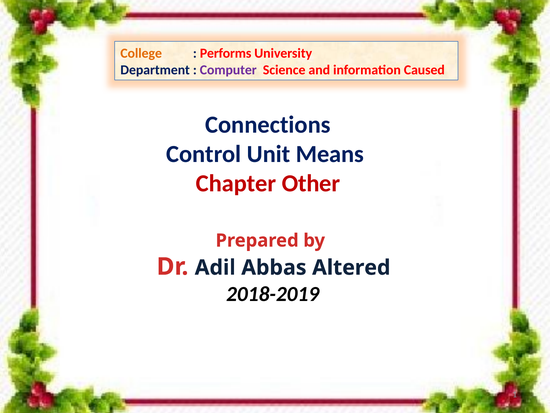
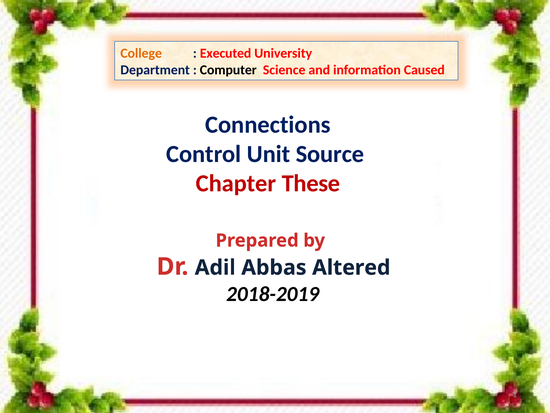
Performs: Performs -> Executed
Computer colour: purple -> black
Means: Means -> Source
Other: Other -> These
